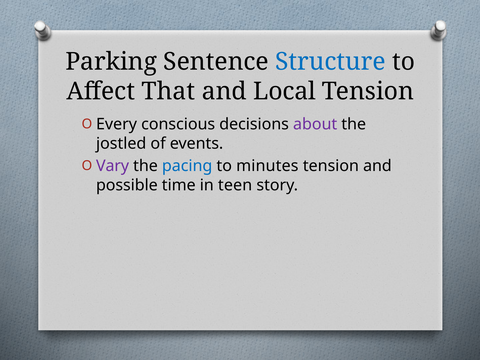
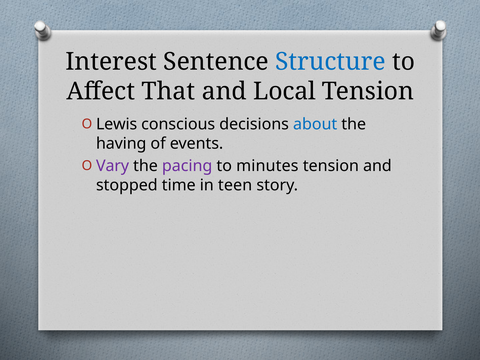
Parking: Parking -> Interest
Every: Every -> Lewis
about colour: purple -> blue
jostled: jostled -> having
pacing colour: blue -> purple
possible: possible -> stopped
